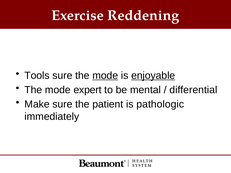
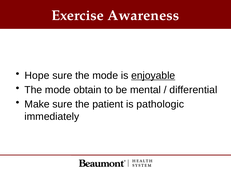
Reddening: Reddening -> Awareness
Tools: Tools -> Hope
mode at (105, 76) underline: present -> none
expert: expert -> obtain
